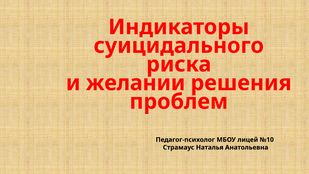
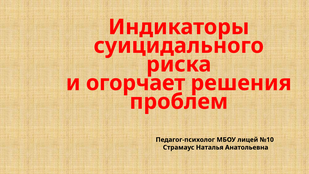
желании: желании -> огорчает
